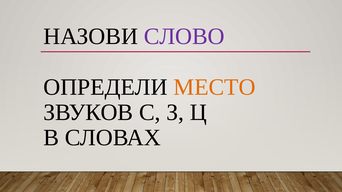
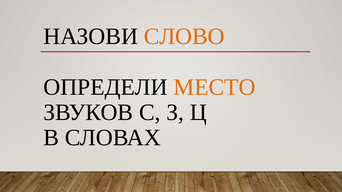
СЛОВО colour: purple -> orange
